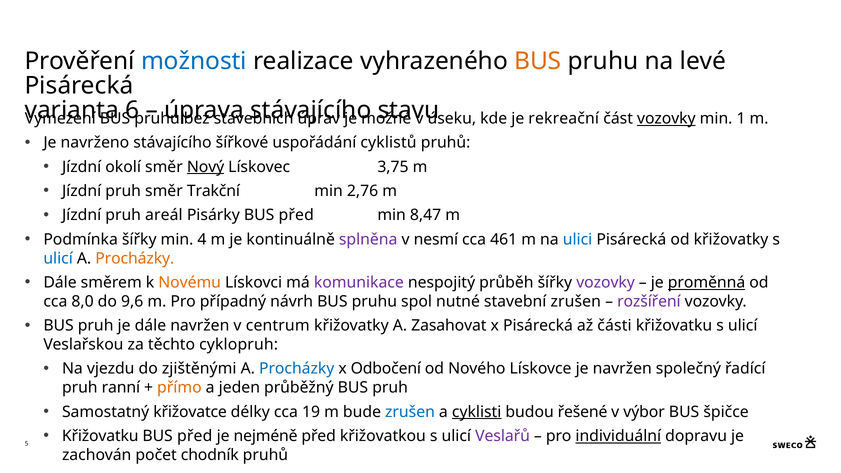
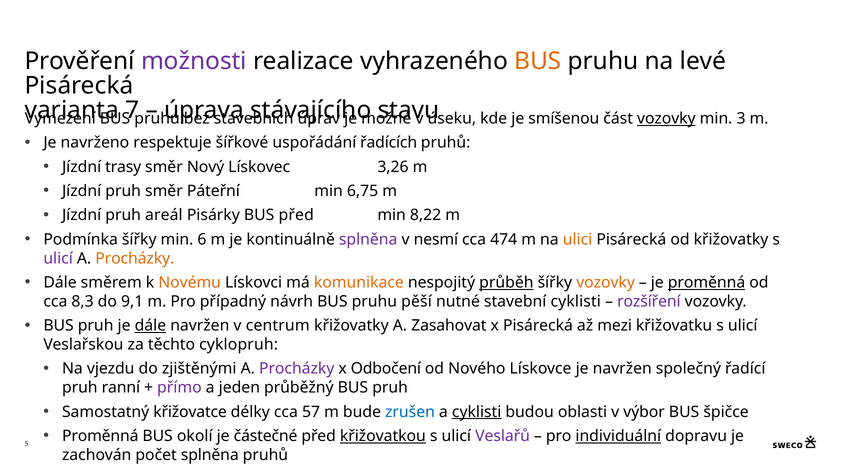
možnosti colour: blue -> purple
6: 6 -> 7
rekreační: rekreační -> smíšenou
1: 1 -> 3
navrženo stávajícího: stávajícího -> respektuje
cyklistů: cyklistů -> řadících
okolí: okolí -> trasy
Nový underline: present -> none
3,75: 3,75 -> 3,26
Trakční: Trakční -> Páteřní
2,76: 2,76 -> 6,75
8,47: 8,47 -> 8,22
4: 4 -> 6
461: 461 -> 474
ulici colour: blue -> orange
ulicí at (58, 258) colour: blue -> purple
komunikace colour: purple -> orange
průběh underline: none -> present
vozovky at (606, 283) colour: purple -> orange
8,0: 8,0 -> 8,3
9,6: 9,6 -> 9,1
spol: spol -> pěší
stavební zrušen: zrušen -> cyklisti
dále at (150, 326) underline: none -> present
části: části -> mezi
Procházky at (297, 369) colour: blue -> purple
přímo colour: orange -> purple
19: 19 -> 57
řešené: řešené -> oblasti
Křižovatku at (100, 436): Křižovatku -> Proměnná
před at (195, 436): před -> okolí
nejméně: nejméně -> částečné
křižovatkou underline: none -> present
počet chodník: chodník -> splněna
